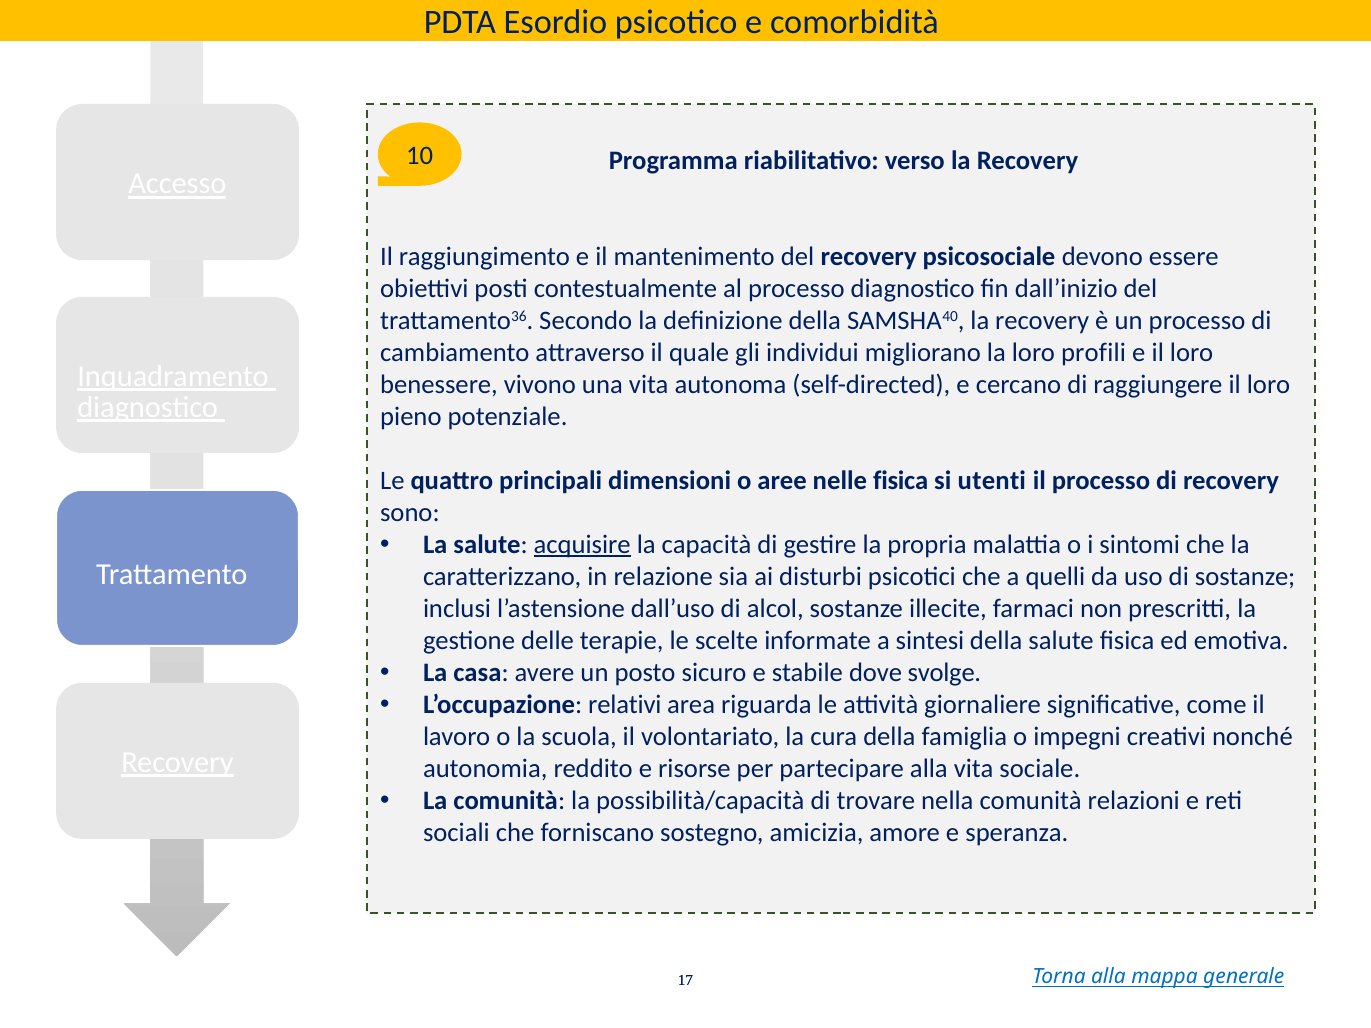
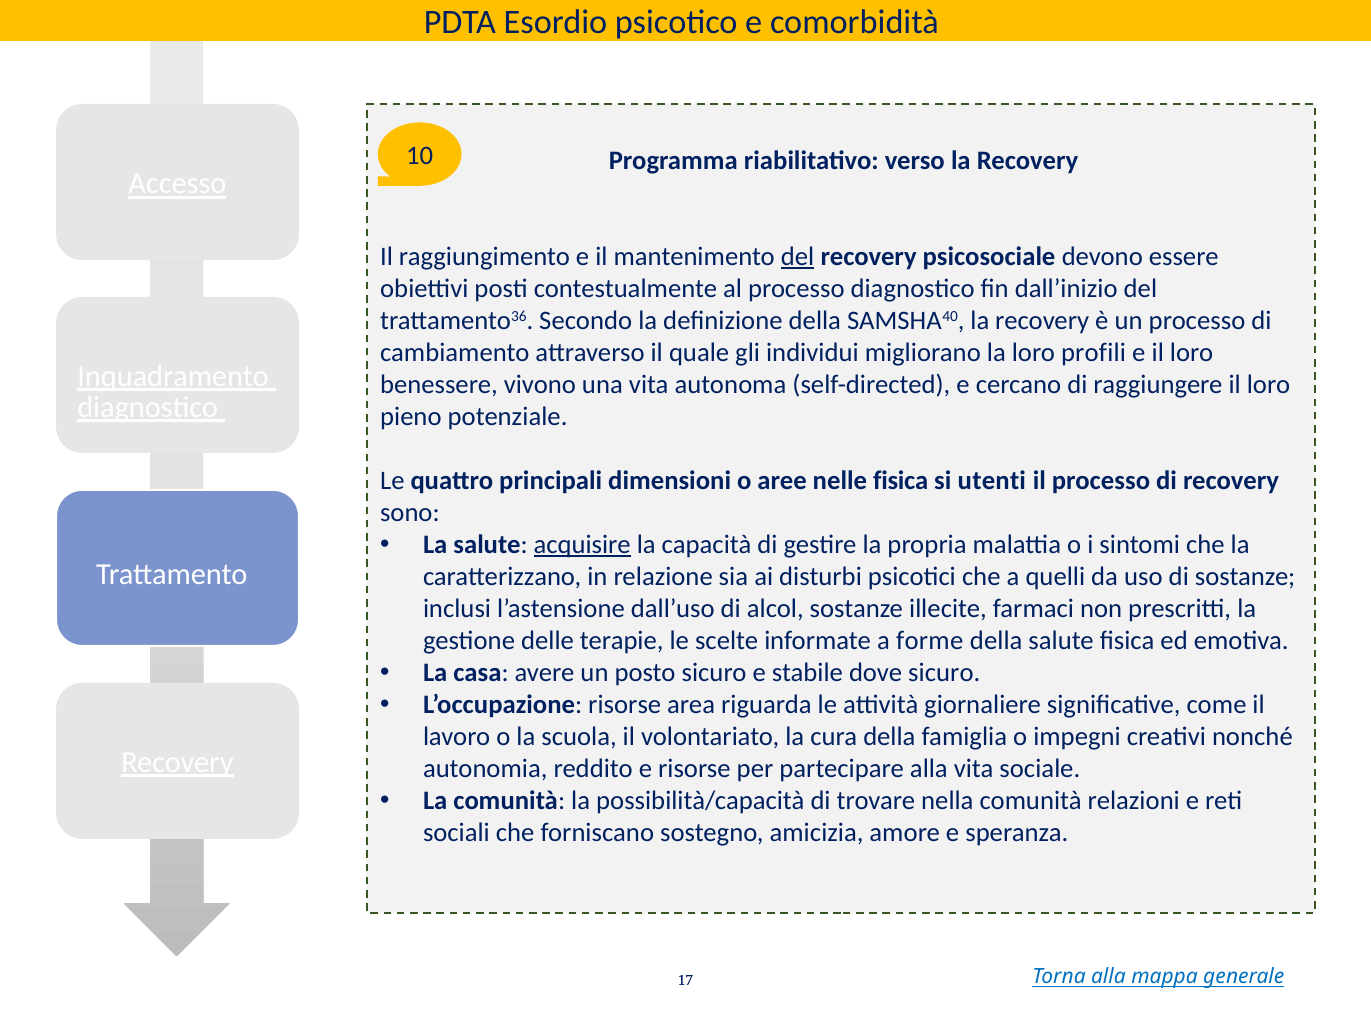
del at (798, 257) underline: none -> present
sintesi: sintesi -> forme
dove svolge: svolge -> sicuro
L’occupazione relativi: relativi -> risorse
